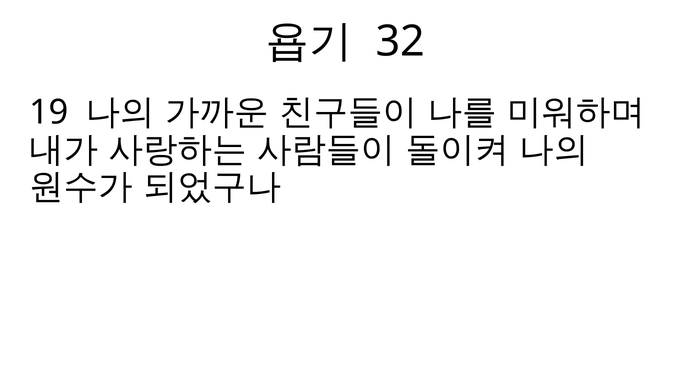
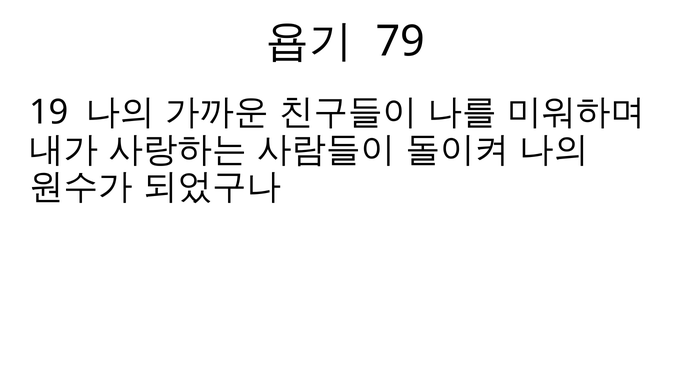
32: 32 -> 79
